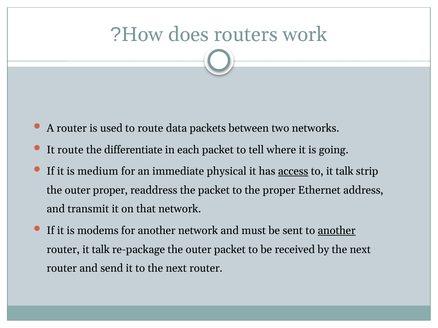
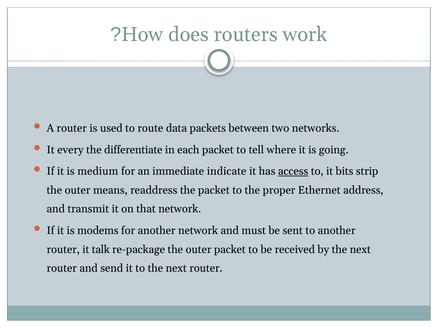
It route: route -> every
physical: physical -> indicate
to it talk: talk -> bits
outer proper: proper -> means
another at (337, 231) underline: present -> none
